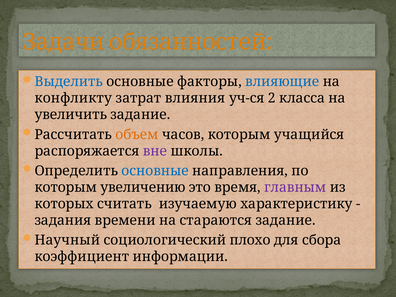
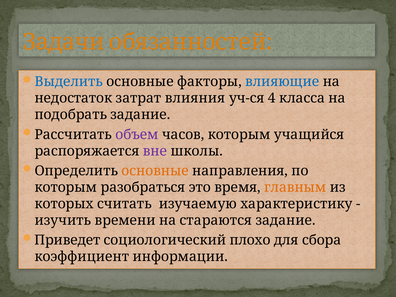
конфликту: конфликту -> недостаток
2: 2 -> 4
увеличить: увеличить -> подобрать
объем colour: orange -> purple
основные at (155, 171) colour: blue -> orange
увеличению: увеличению -> разобраться
главным colour: purple -> orange
задания: задания -> изучить
Научный: Научный -> Приведет
